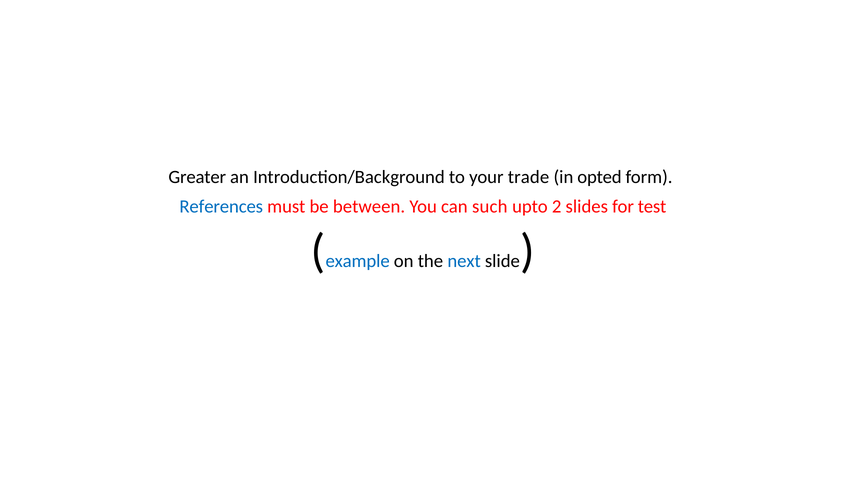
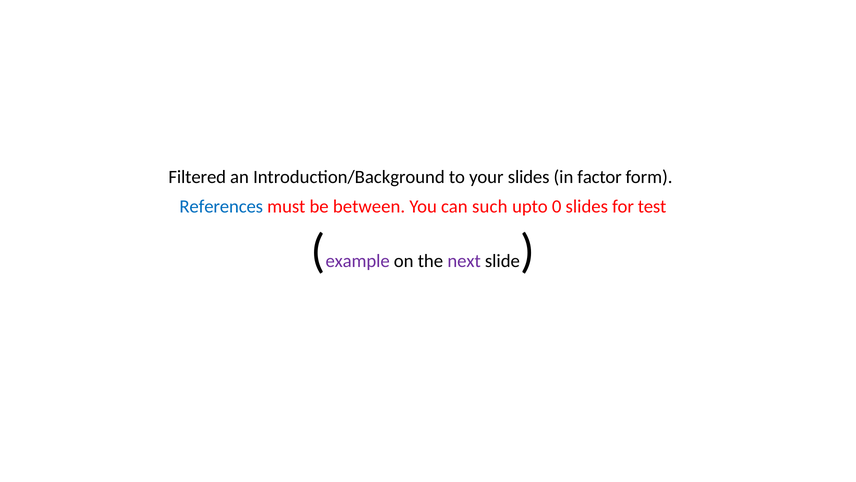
Greater: Greater -> Filtered
your trade: trade -> slides
opted: opted -> factor
2: 2 -> 0
example colour: blue -> purple
next colour: blue -> purple
